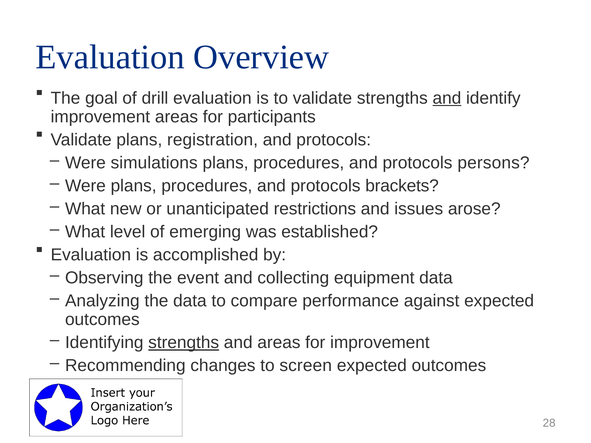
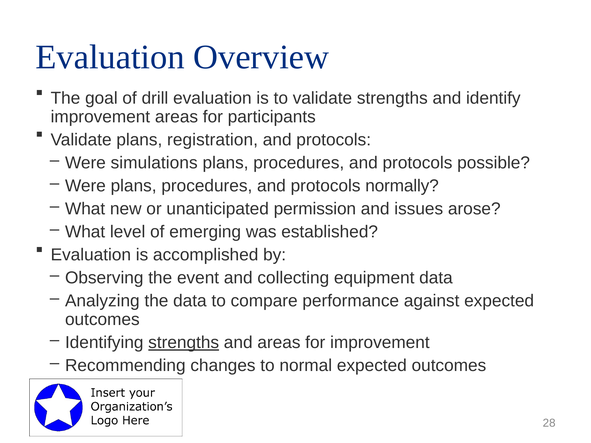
and at (447, 98) underline: present -> none
persons: persons -> possible
brackets: brackets -> normally
restrictions: restrictions -> permission
screen: screen -> normal
